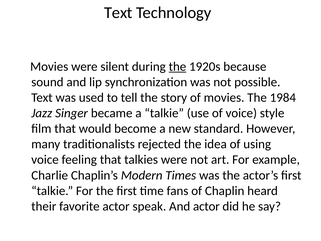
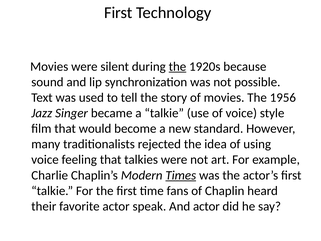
Text at (118, 13): Text -> First
1984: 1984 -> 1956
Times underline: none -> present
